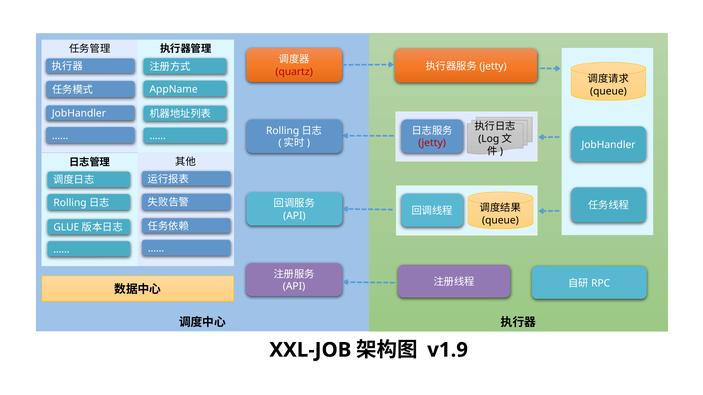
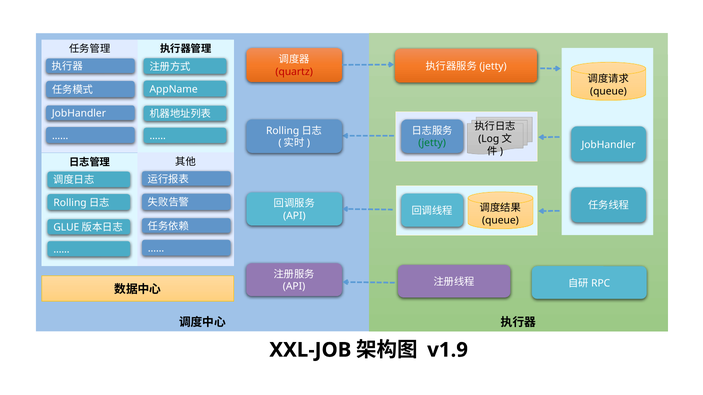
jetty colour: red -> green
